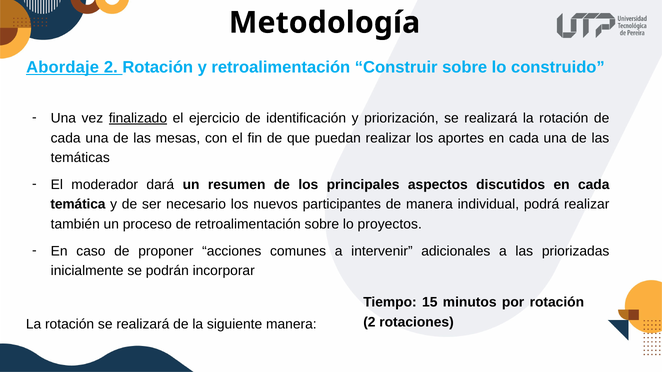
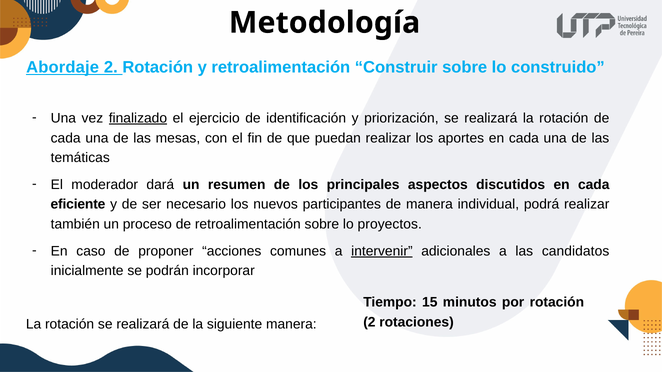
temática: temática -> eficiente
intervenir underline: none -> present
priorizadas: priorizadas -> candidatos
